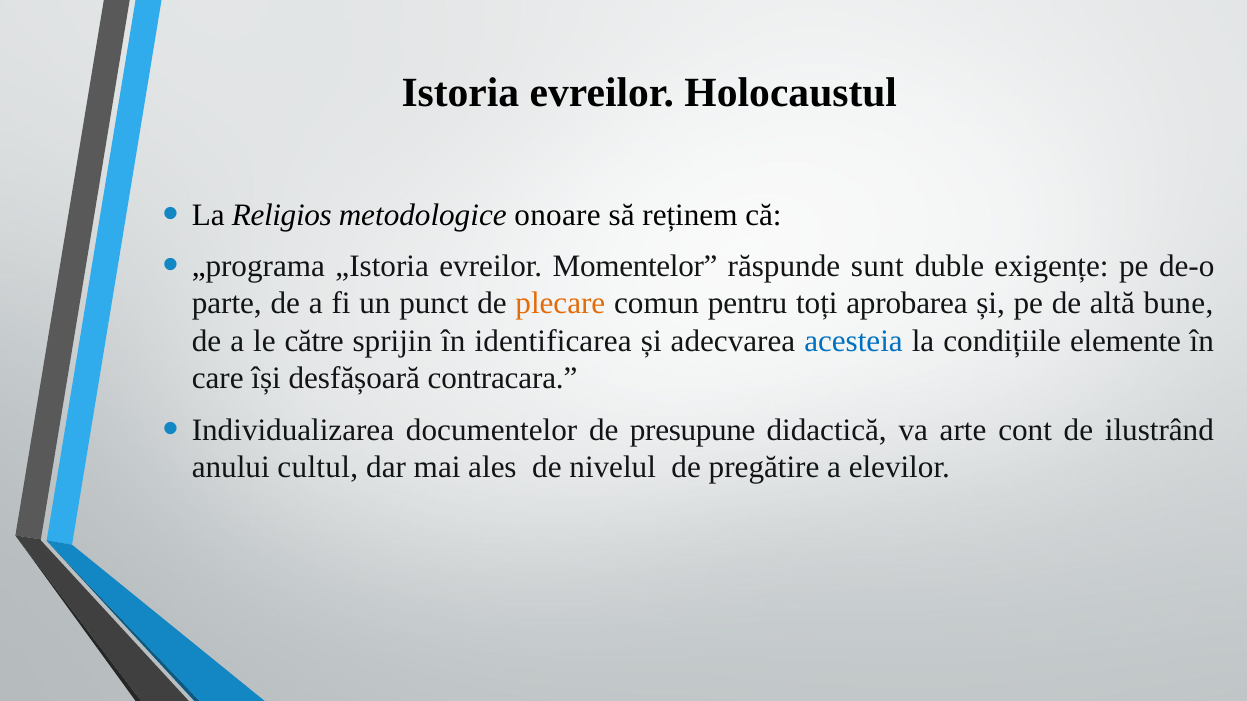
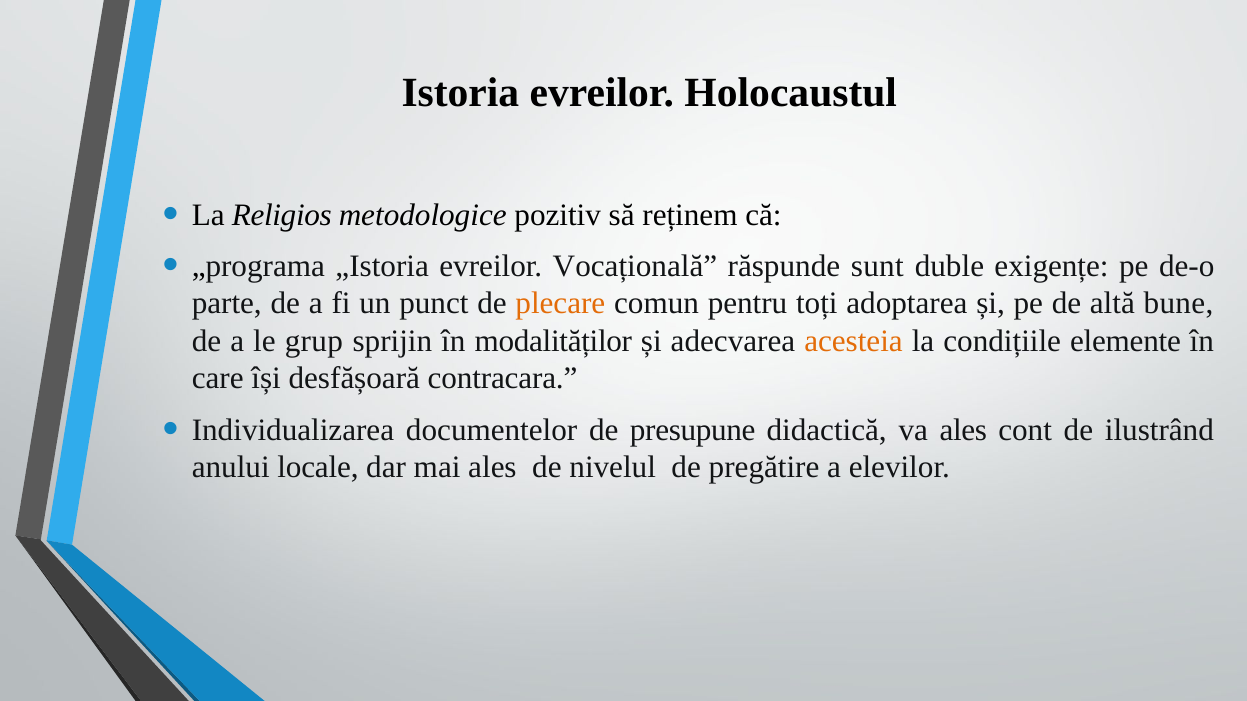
onoare: onoare -> pozitiv
Momentelor: Momentelor -> Vocațională
aprobarea: aprobarea -> adoptarea
către: către -> grup
identificarea: identificarea -> modalităților
acesteia colour: blue -> orange
va arte: arte -> ales
cultul: cultul -> locale
